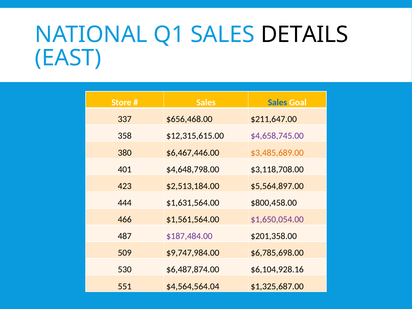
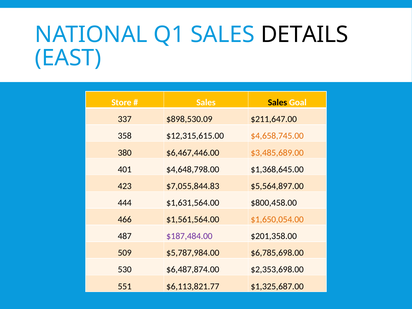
Sales at (277, 103) colour: blue -> black
$656,468.00: $656,468.00 -> $898,530.09
$4,658,745.00 colour: purple -> orange
$3,118,708.00: $3,118,708.00 -> $1,368,645.00
$2,513,184.00: $2,513,184.00 -> $7,055,844.83
$1,650,054.00 colour: purple -> orange
$9,747,984.00: $9,747,984.00 -> $5,787,984.00
$6,104,928.16: $6,104,928.16 -> $2,353,698.00
$4,564,564.04: $4,564,564.04 -> $6,113,821.77
